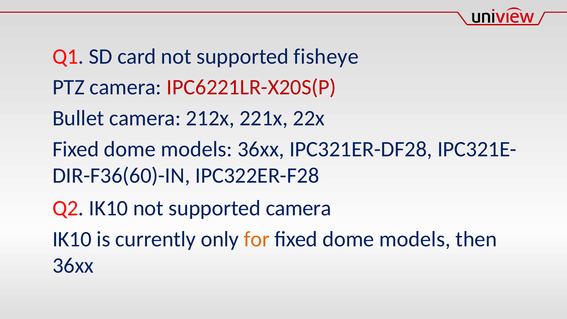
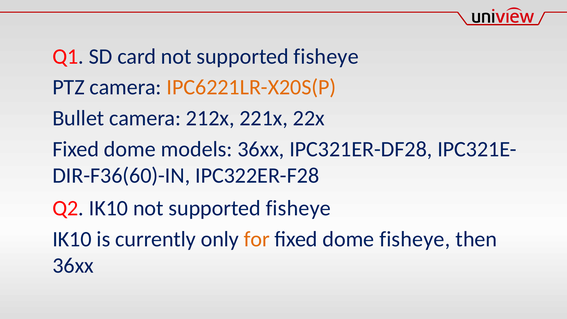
IPC6221LR-X20S(P colour: red -> orange
IK10 not supported camera: camera -> fisheye
models at (415, 239): models -> fisheye
